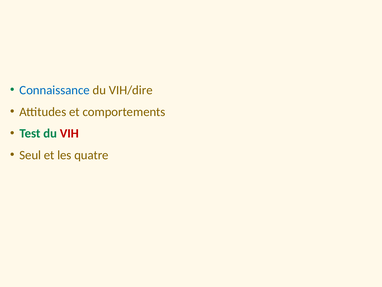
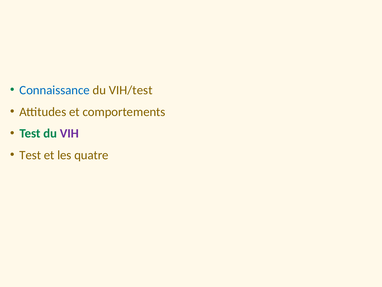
VIH/dire: VIH/dire -> VIH/test
VIH colour: red -> purple
Seul at (30, 155): Seul -> Test
